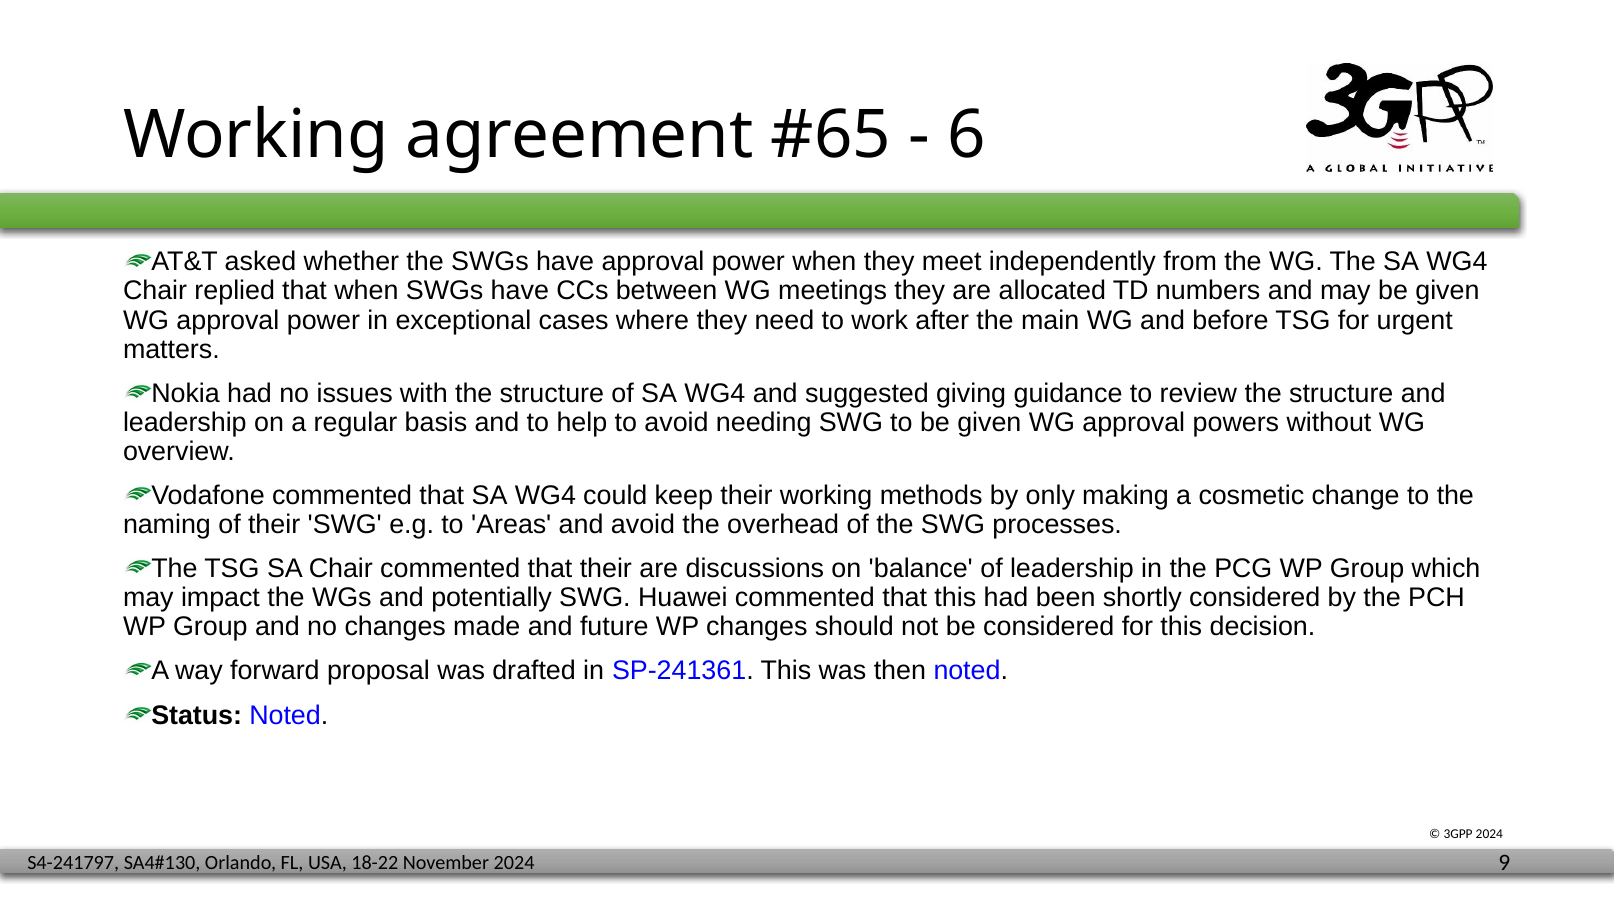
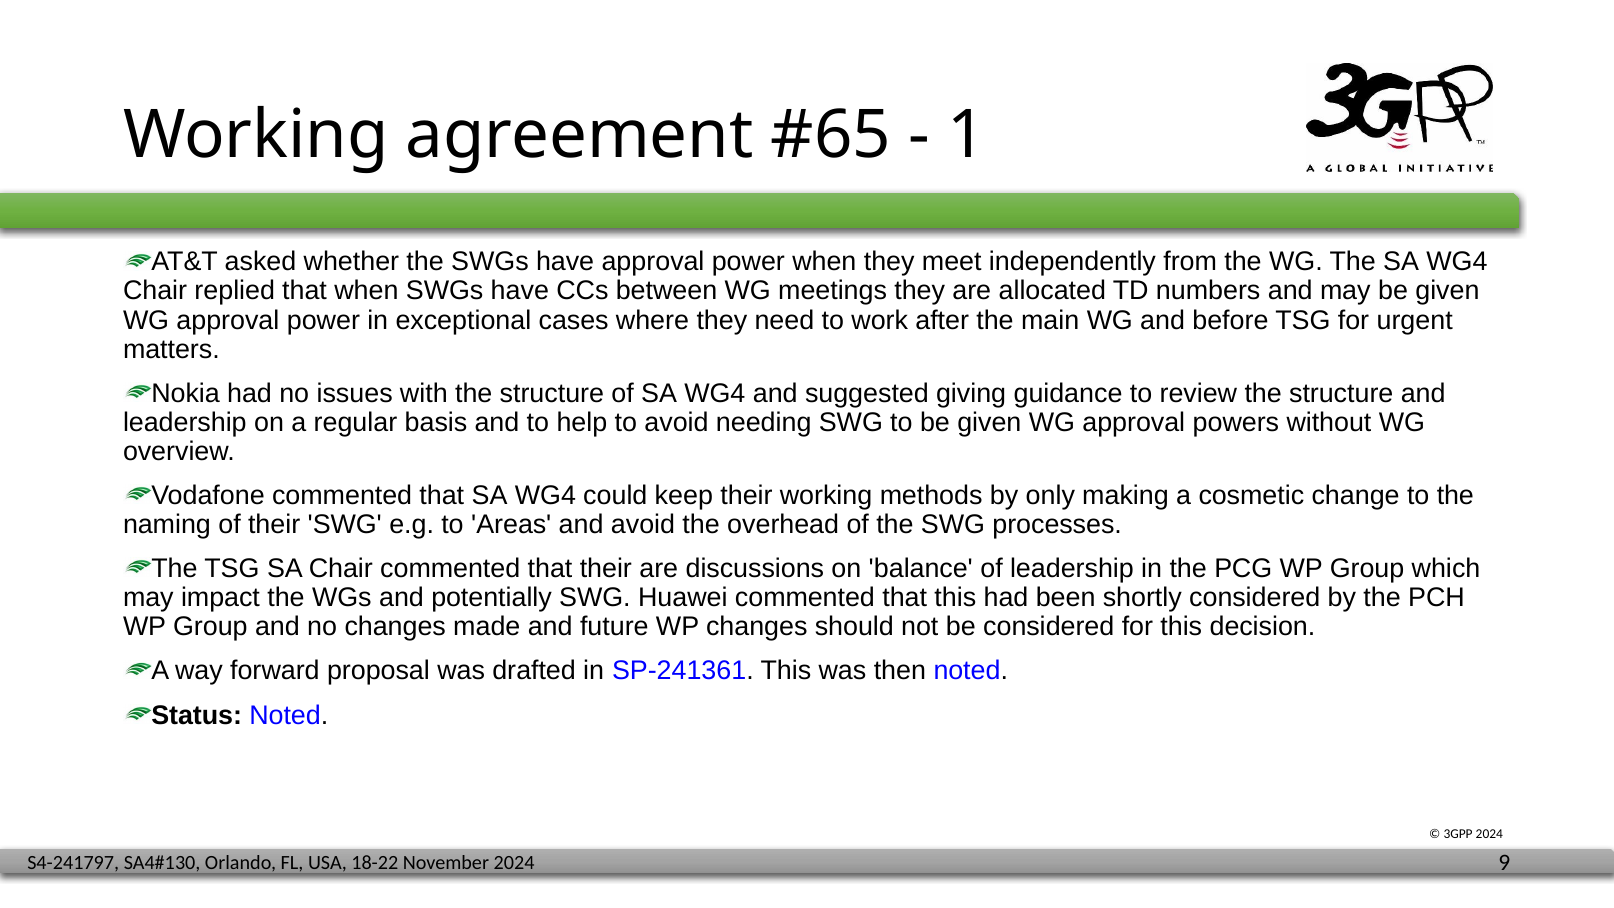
6: 6 -> 1
